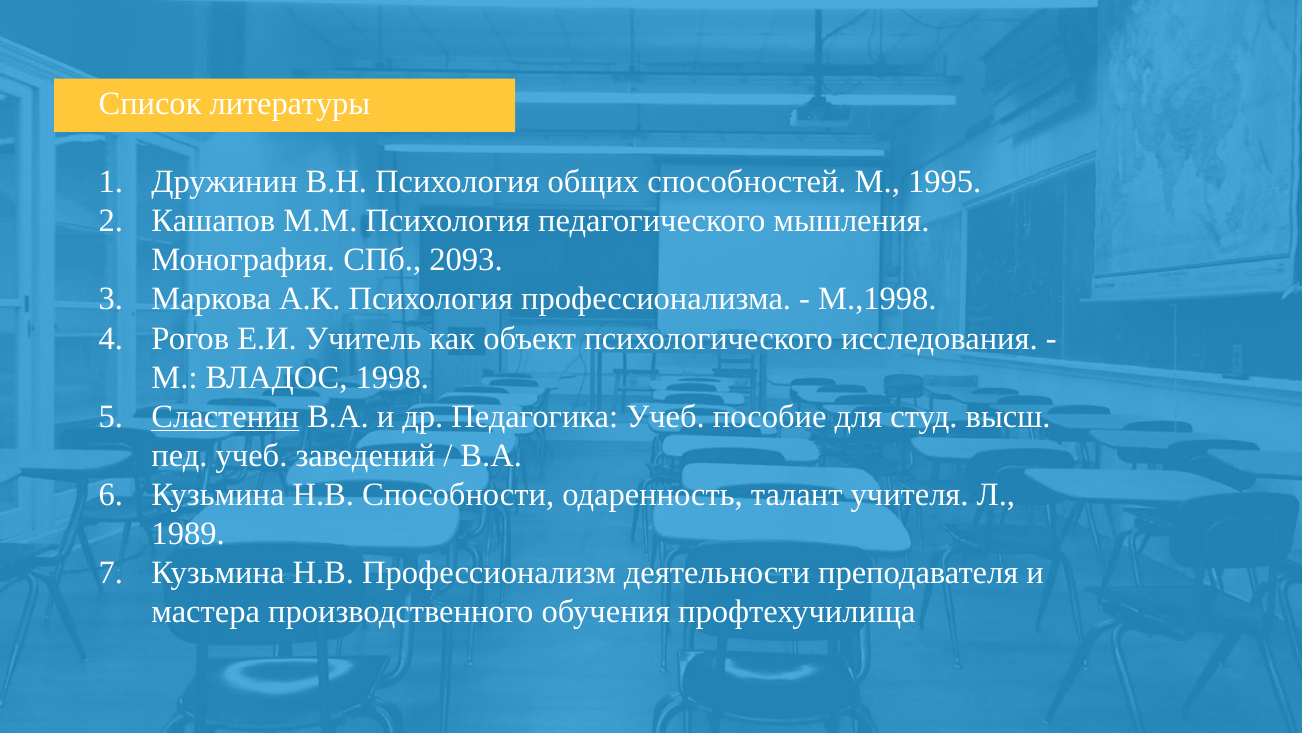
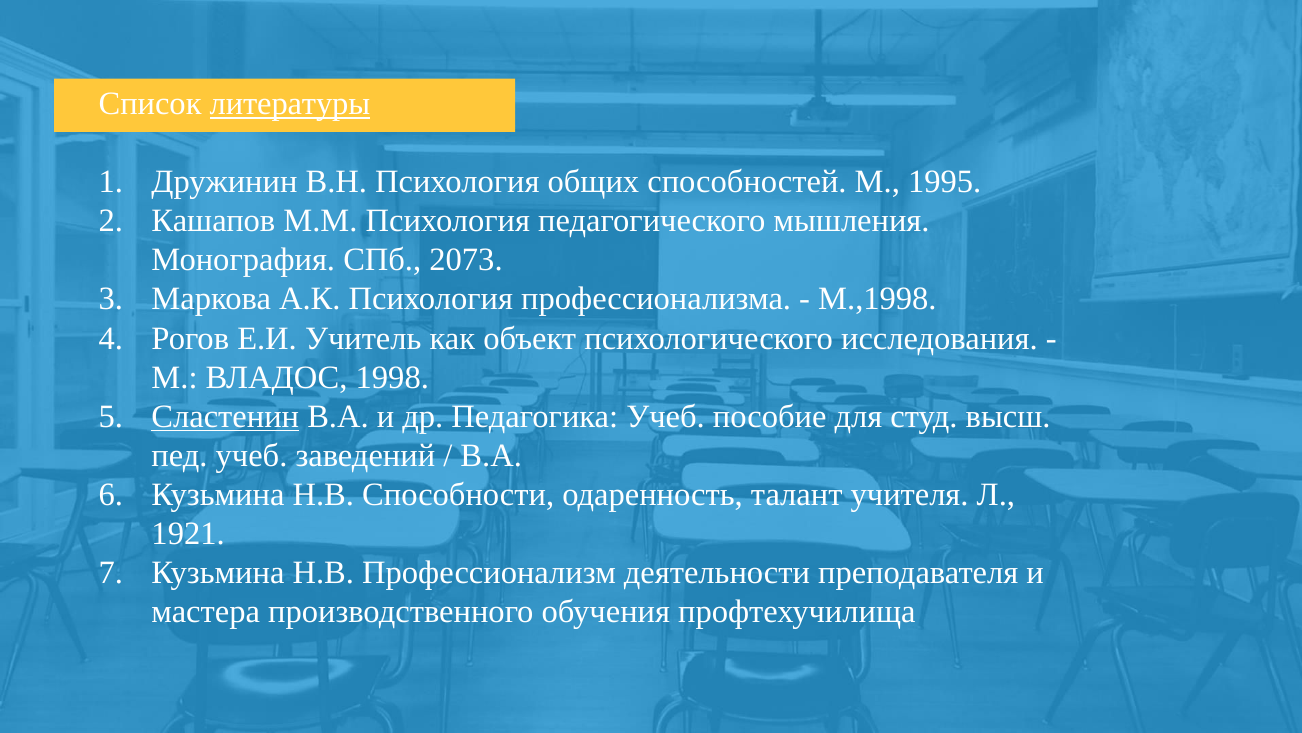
литературы underline: none -> present
2093: 2093 -> 2073
1989: 1989 -> 1921
